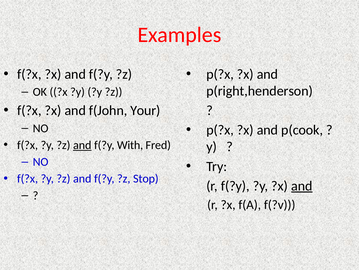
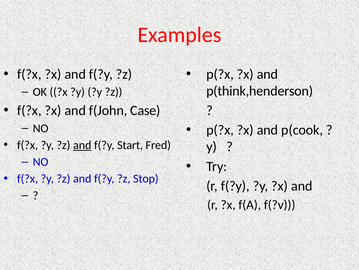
p(right,henderson: p(right,henderson -> p(think,henderson
Your: Your -> Case
With: With -> Start
and at (302, 185) underline: present -> none
